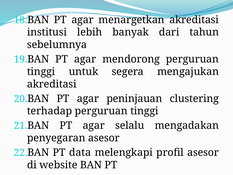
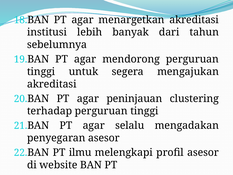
data: data -> ilmu
